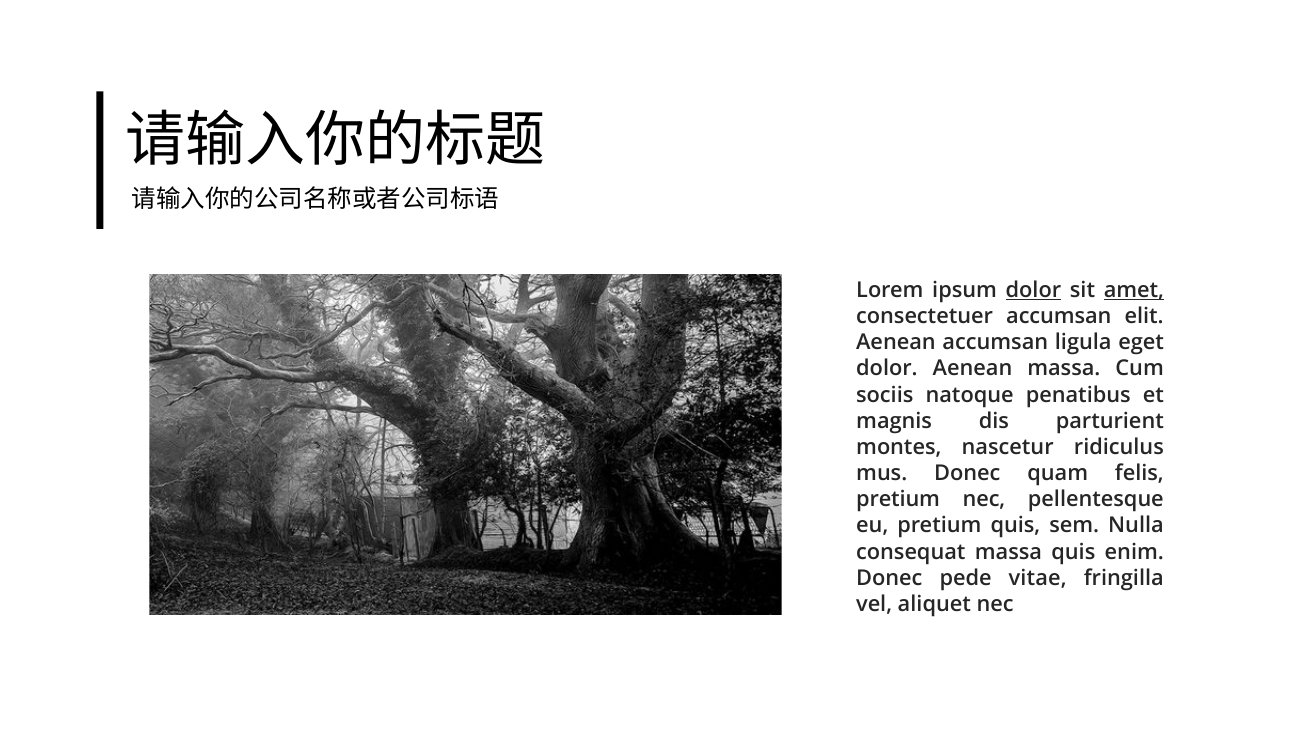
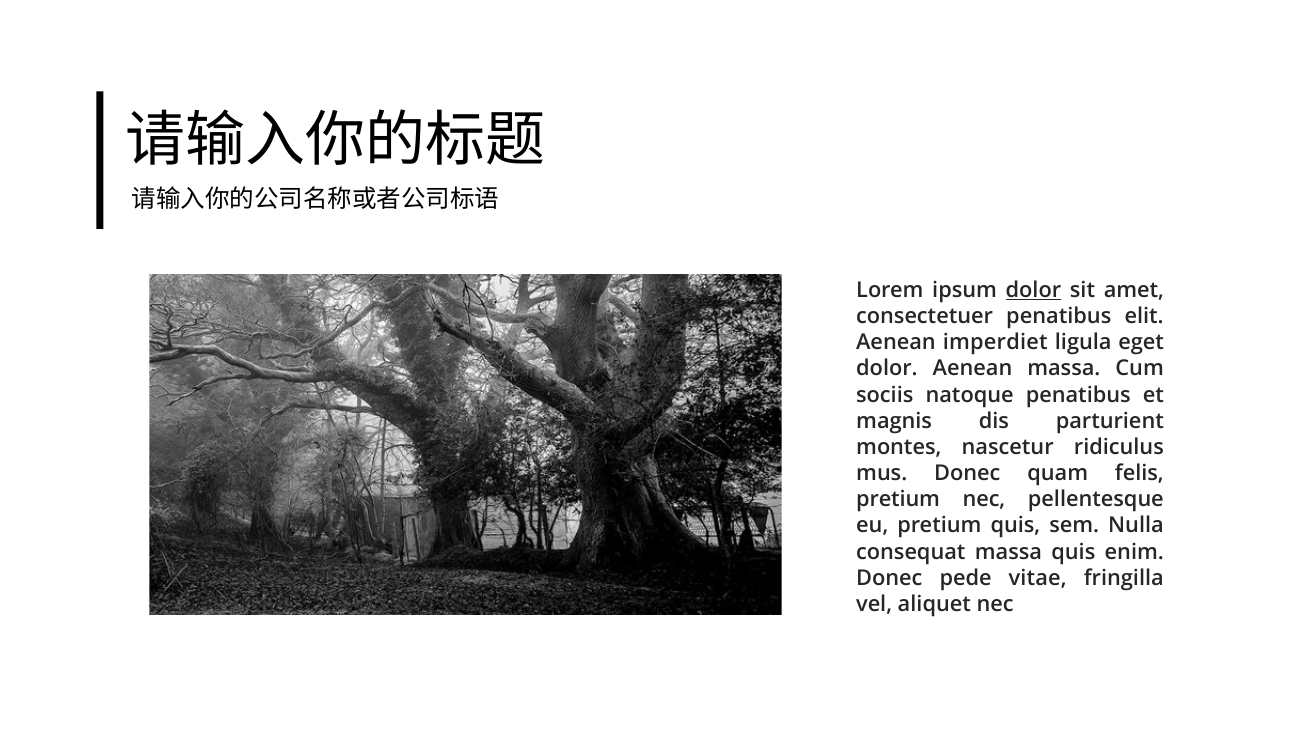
amet underline: present -> none
consectetuer accumsan: accumsan -> penatibus
Aenean accumsan: accumsan -> imperdiet
